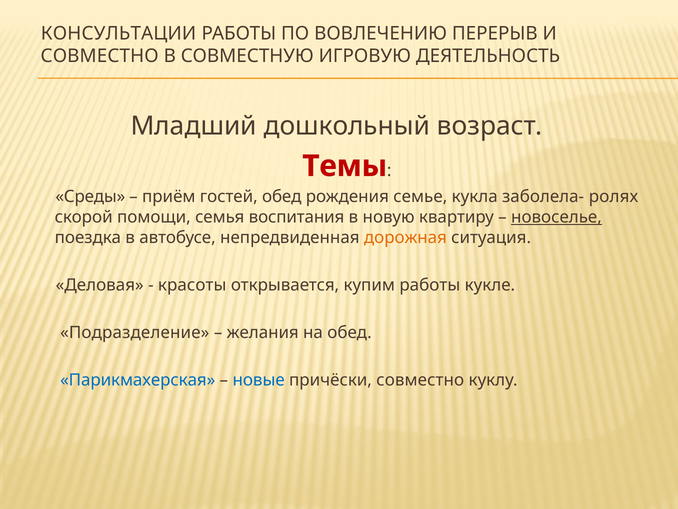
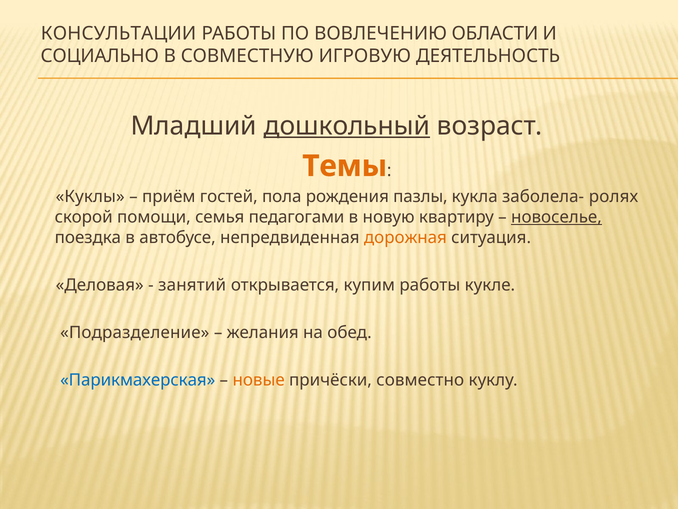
ПЕРЕРЫВ: ПЕРЕРЫВ -> ОБЛАСТИ
СОВМЕСТНО at (100, 56): СОВМЕСТНО -> СОЦИАЛЬНО
дошкольный underline: none -> present
Темы colour: red -> orange
Среды: Среды -> Куклы
гостей обед: обед -> пола
семье: семье -> пазлы
воспитания: воспитания -> педагогами
красоты: красоты -> занятий
новые colour: blue -> orange
